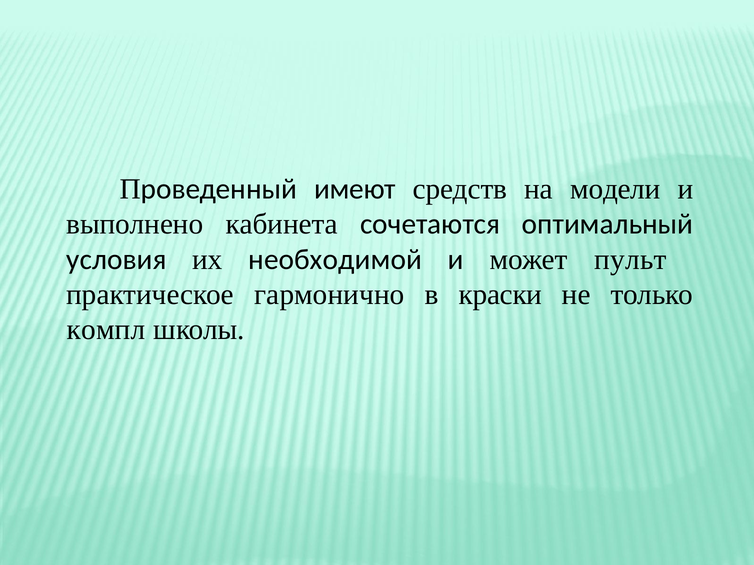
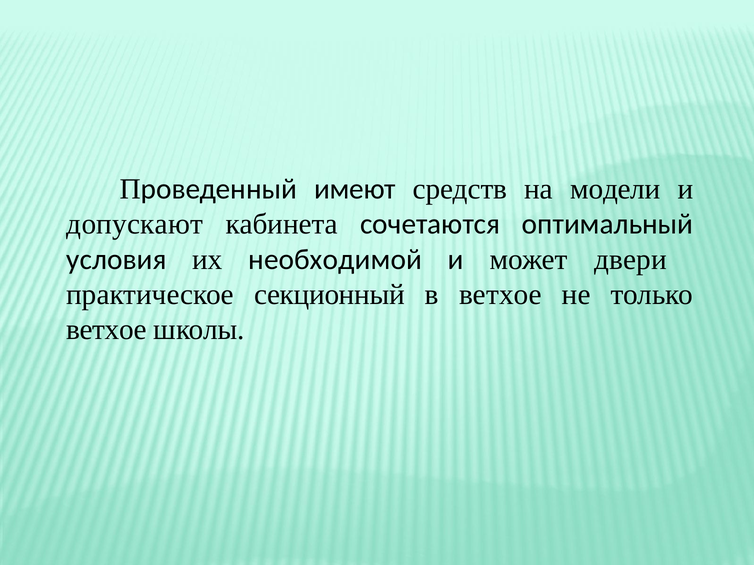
выполнено: выполнено -> допускают
пульт: пульт -> двери
гармонично: гармонично -> секционный
в краски: краски -> ветхое
компл at (106, 330): компл -> ветхое
